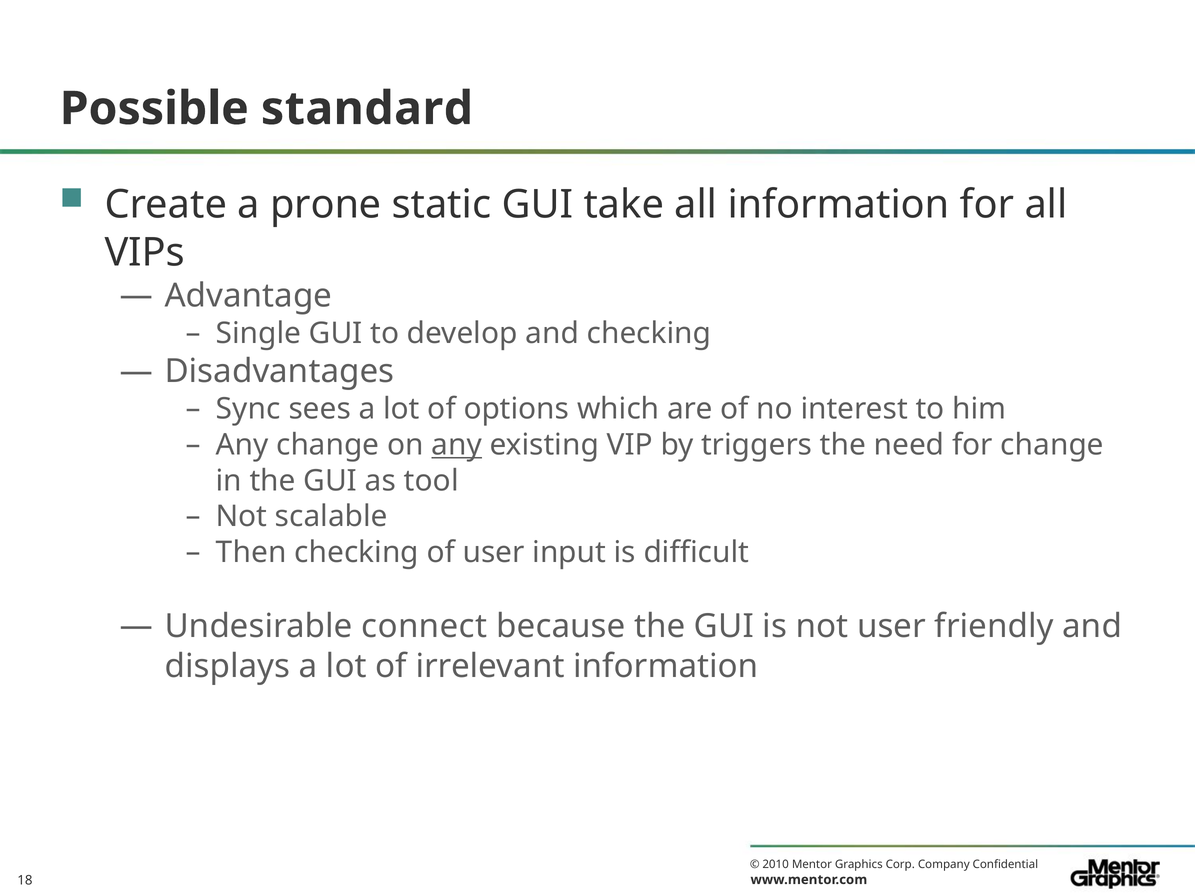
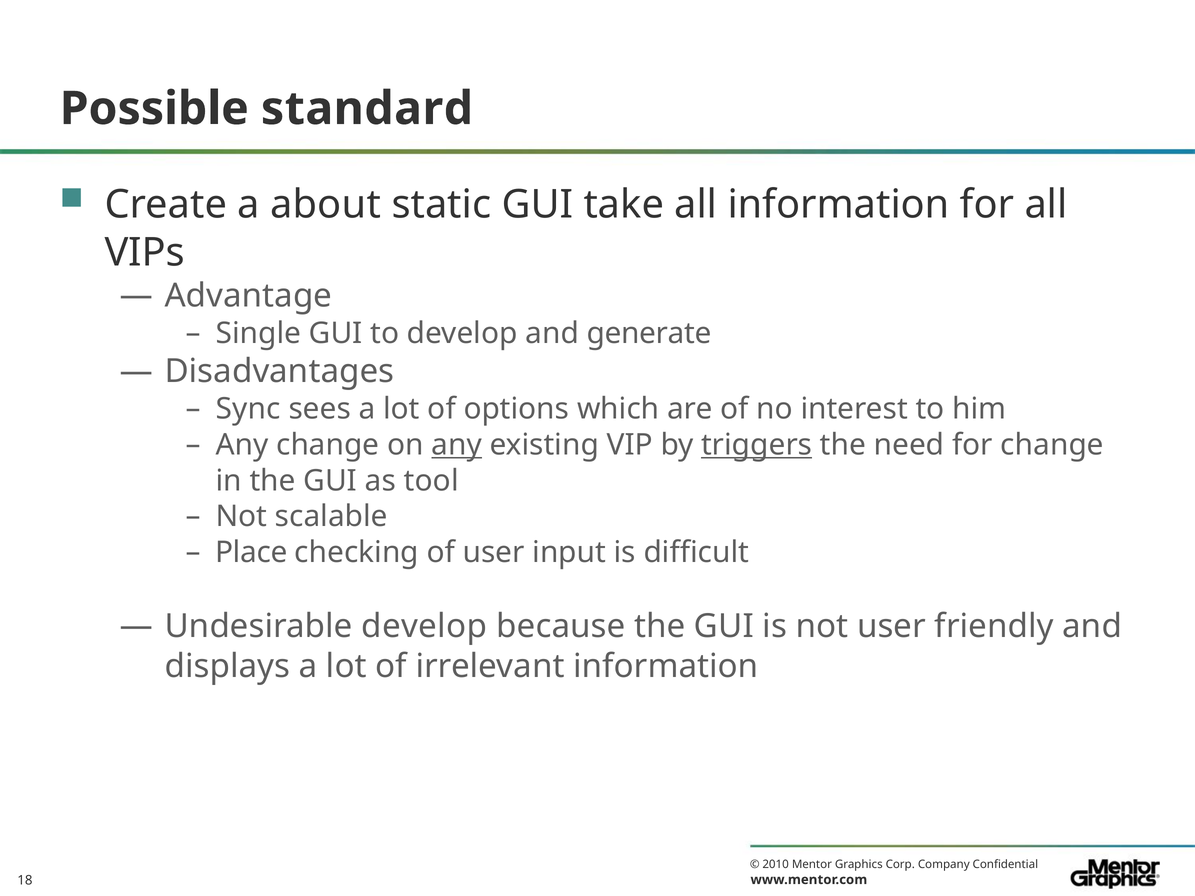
prone: prone -> about
and checking: checking -> generate
triggers underline: none -> present
Then: Then -> Place
Undesirable connect: connect -> develop
